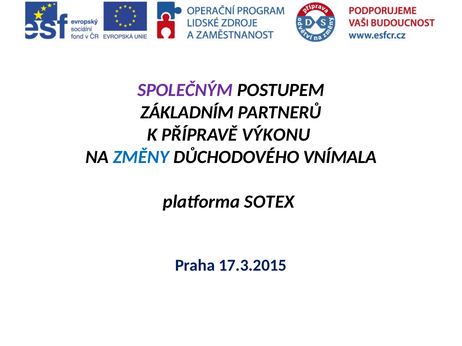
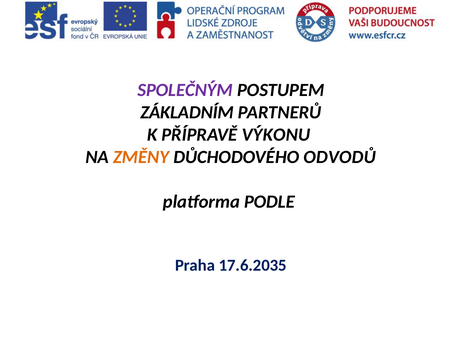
ZMĚNY colour: blue -> orange
VNÍMALA: VNÍMALA -> ODVODŮ
SOTEX: SOTEX -> PODLE
17.3.2015: 17.3.2015 -> 17.6.2035
